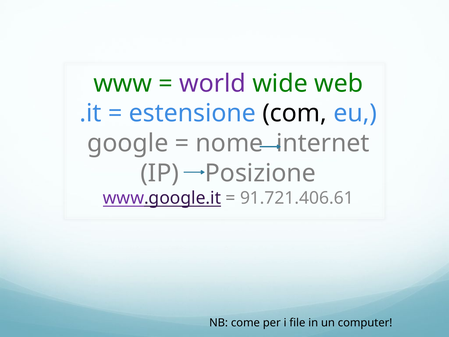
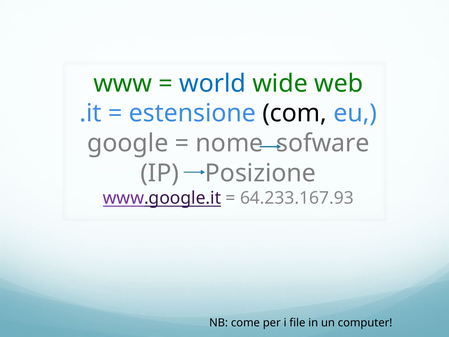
world colour: purple -> blue
internet: internet -> sofware
91.721.406.61: 91.721.406.61 -> 64.233.167.93
